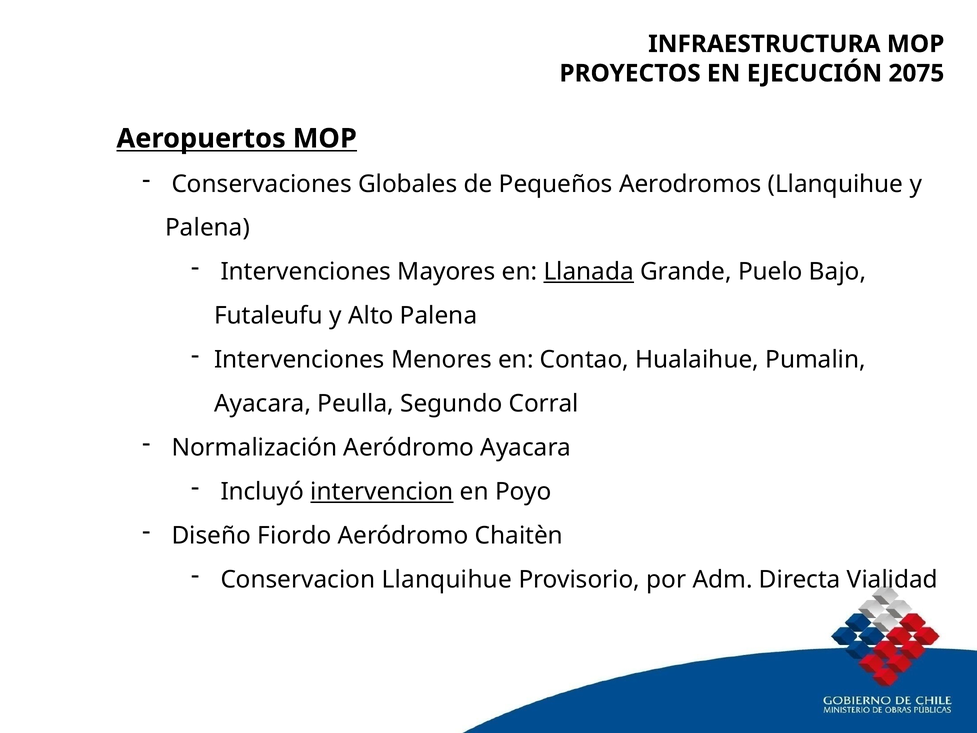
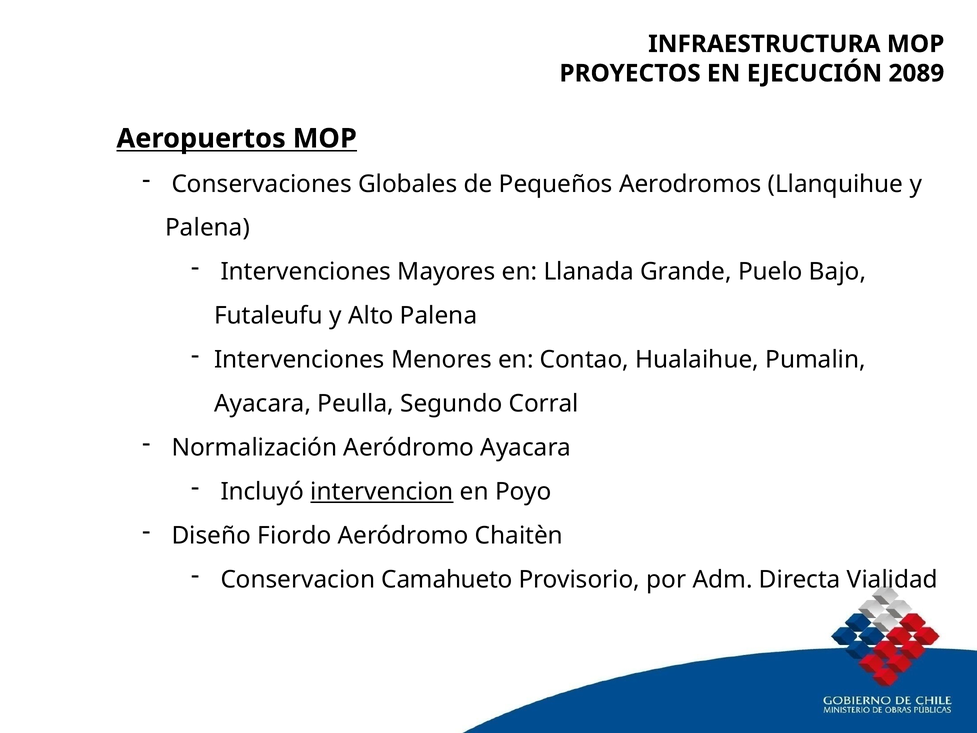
2075: 2075 -> 2089
Llanada underline: present -> none
Conservacion Llanquihue: Llanquihue -> Camahueto
